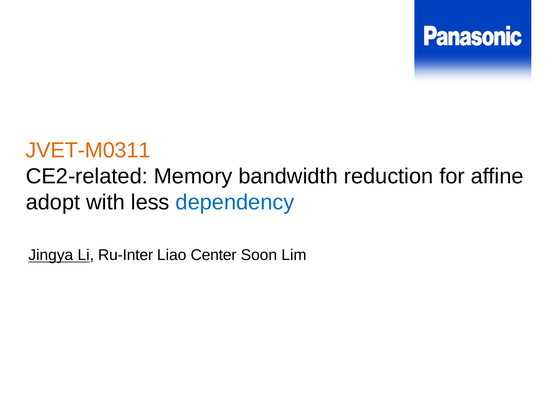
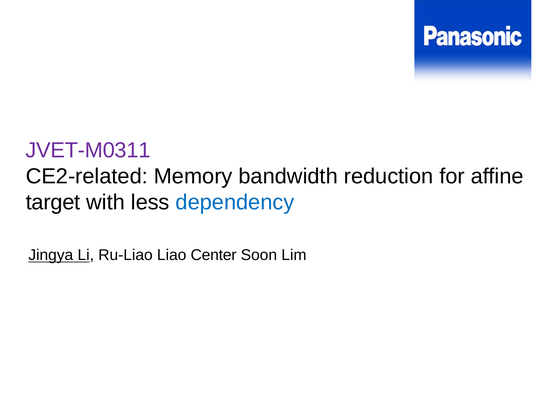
JVET-M0311 colour: orange -> purple
adopt: adopt -> target
Ru-Inter: Ru-Inter -> Ru-Liao
